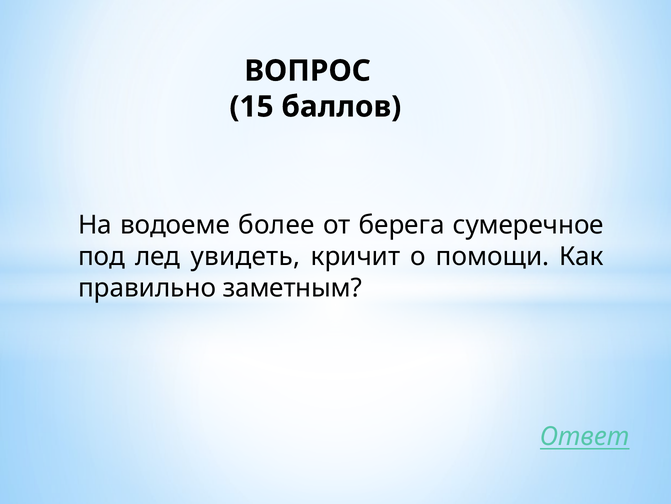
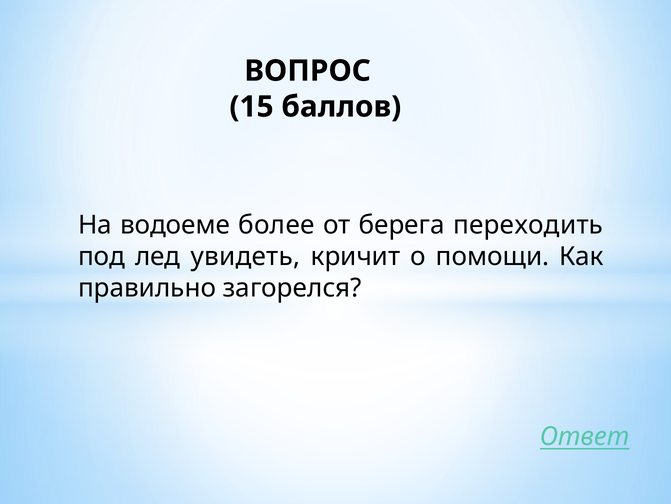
сумеречное: сумеречное -> переходить
заметным: заметным -> загорелся
